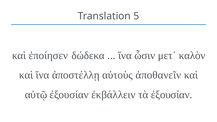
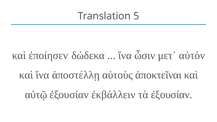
καλὸν: καλὸν -> αὐτόν
ἀποθανεῖν: ἀποθανεῖν -> ἀποκτεῖναι
